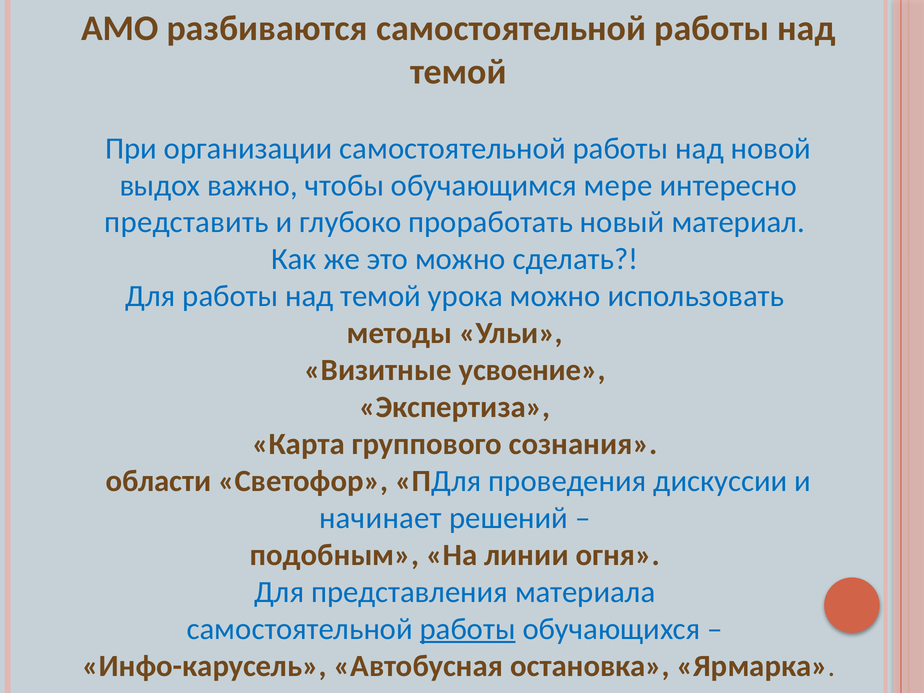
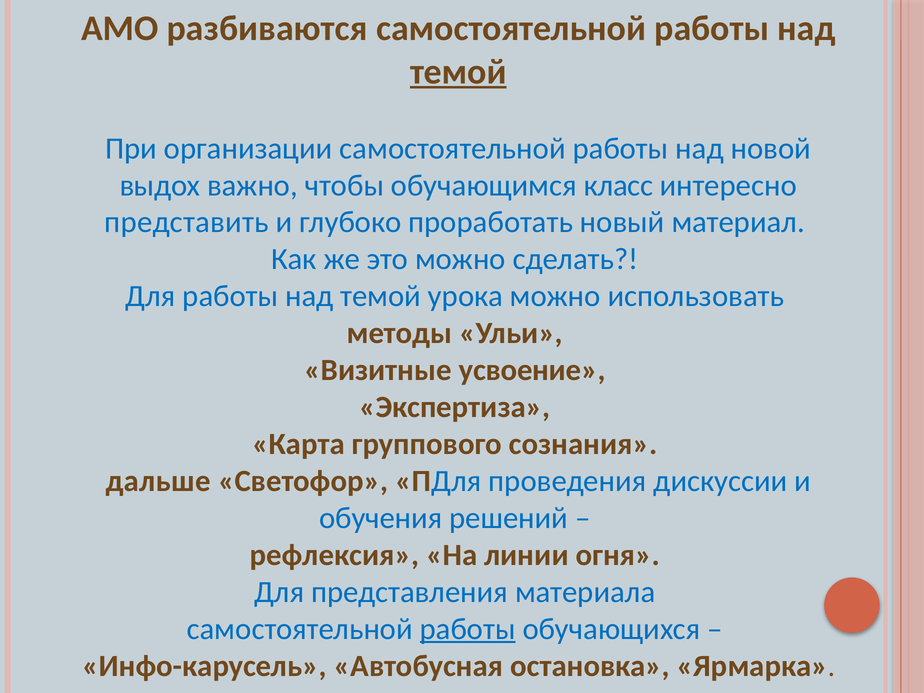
темой at (458, 72) underline: none -> present
мере: мере -> класс
области: области -> дальше
начинает: начинает -> обучения
подобным: подобным -> рефлексия
